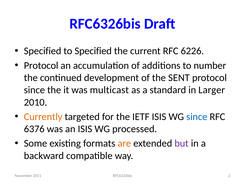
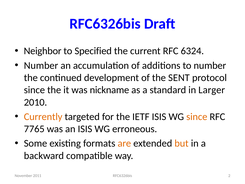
Specified at (43, 51): Specified -> Neighbor
6226: 6226 -> 6324
Protocol at (41, 65): Protocol -> Number
multicast: multicast -> nickname
since at (197, 117) colour: blue -> orange
6376: 6376 -> 7765
processed: processed -> erroneous
but colour: purple -> orange
